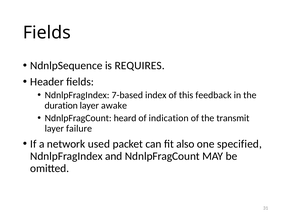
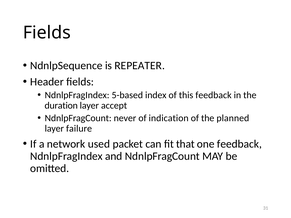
REQUIRES: REQUIRES -> REPEATER
7-based: 7-based -> 5-based
awake: awake -> accept
heard: heard -> never
transmit: transmit -> planned
also: also -> that
one specified: specified -> feedback
